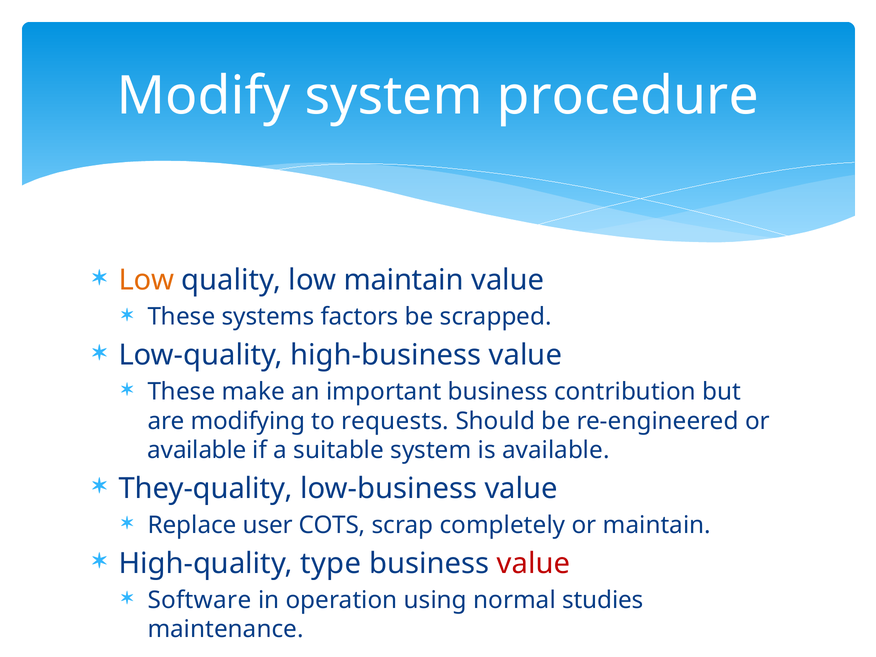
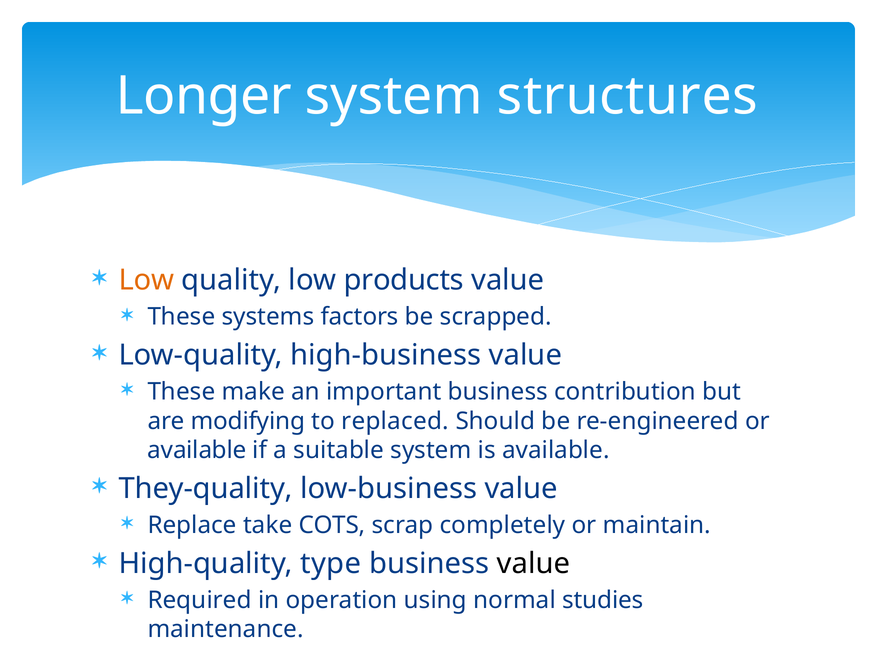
Modify: Modify -> Longer
procedure: procedure -> structures
low maintain: maintain -> products
requests: requests -> replaced
user: user -> take
value at (533, 564) colour: red -> black
Software: Software -> Required
